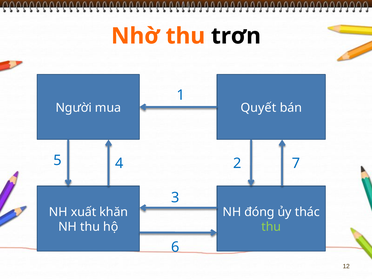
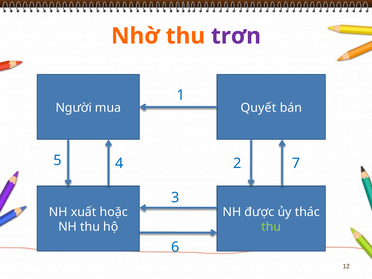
trơn colour: black -> purple
khăn: khăn -> hoặc
đóng: đóng -> được
